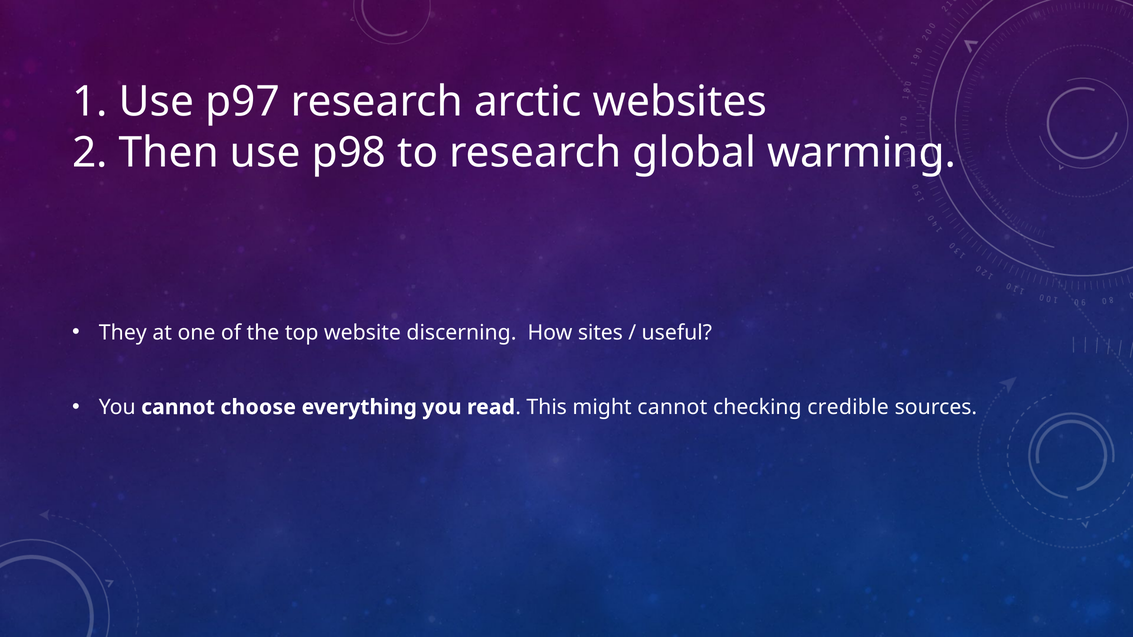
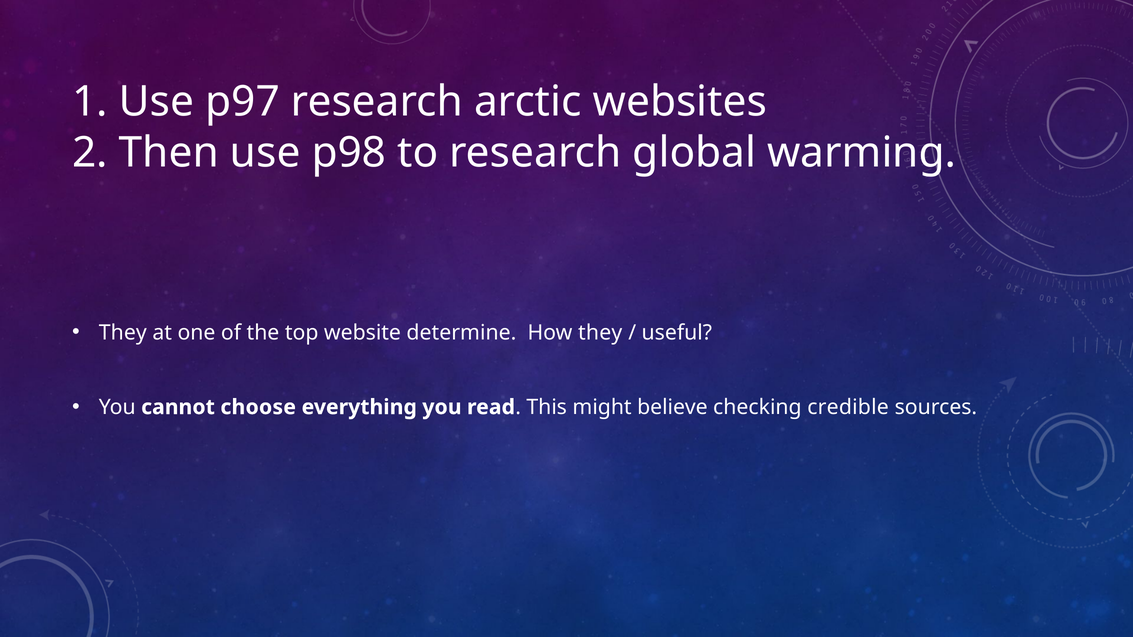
discerning: discerning -> determine
How sites: sites -> they
might cannot: cannot -> believe
